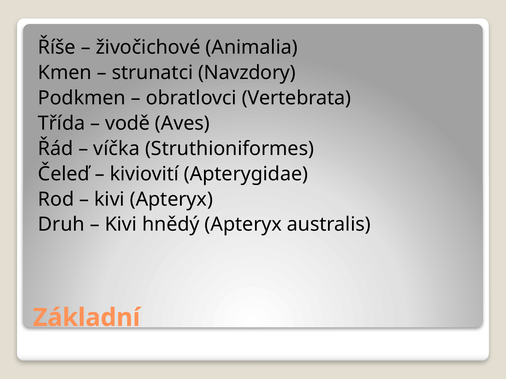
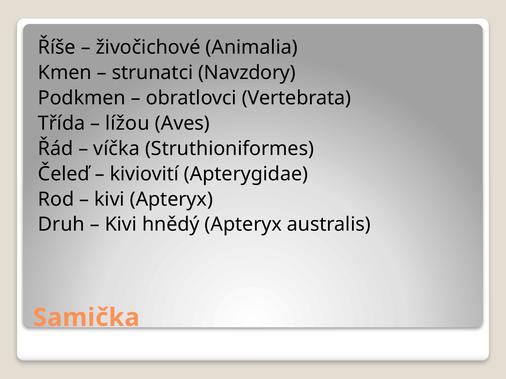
vodě: vodě -> lížou
Základní: Základní -> Samička
